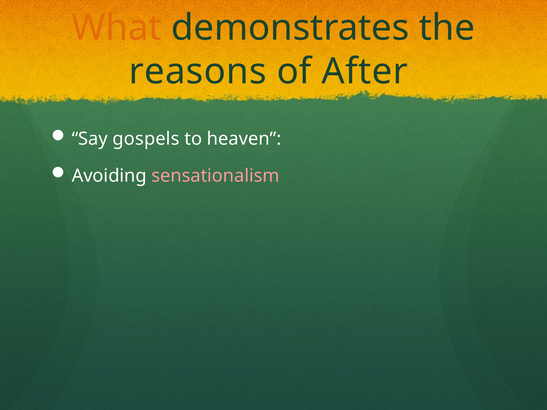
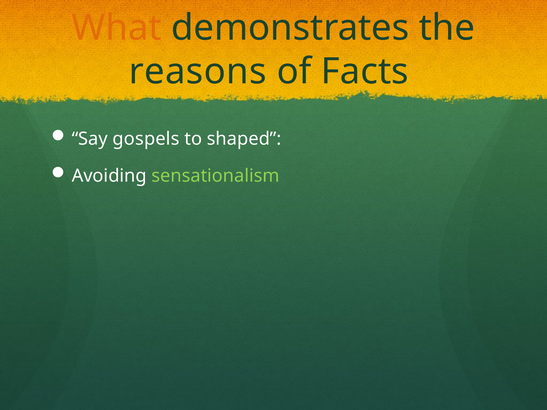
After: After -> Facts
heaven: heaven -> shaped
sensationalism colour: pink -> light green
